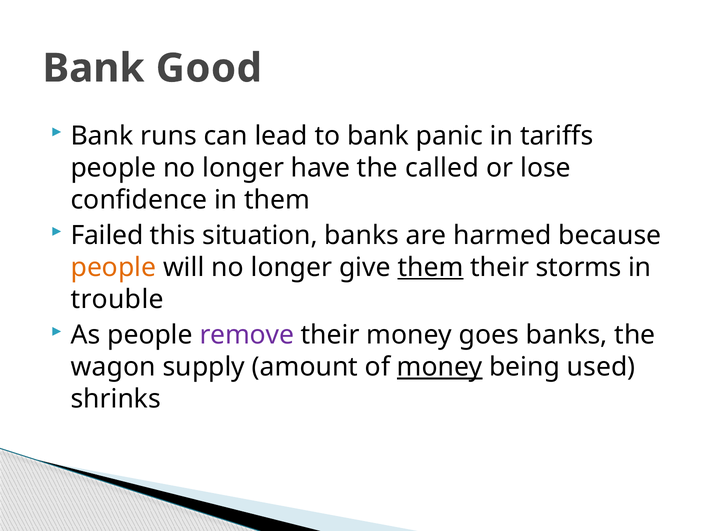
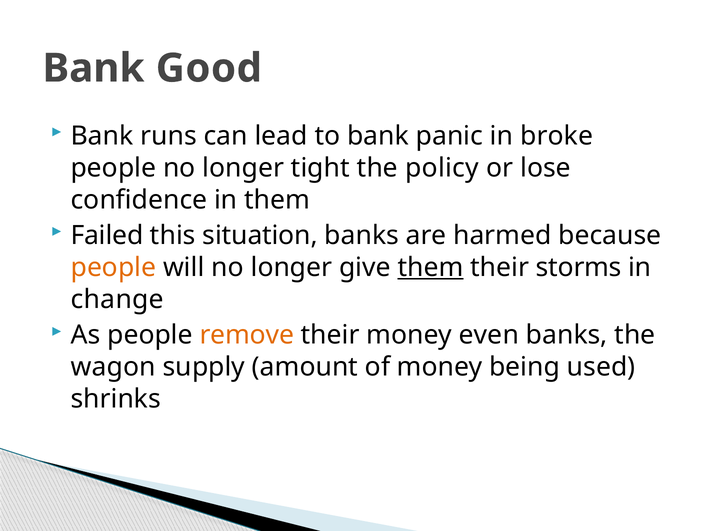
tariffs: tariffs -> broke
have: have -> tight
called: called -> policy
trouble: trouble -> change
remove colour: purple -> orange
goes: goes -> even
money at (440, 367) underline: present -> none
